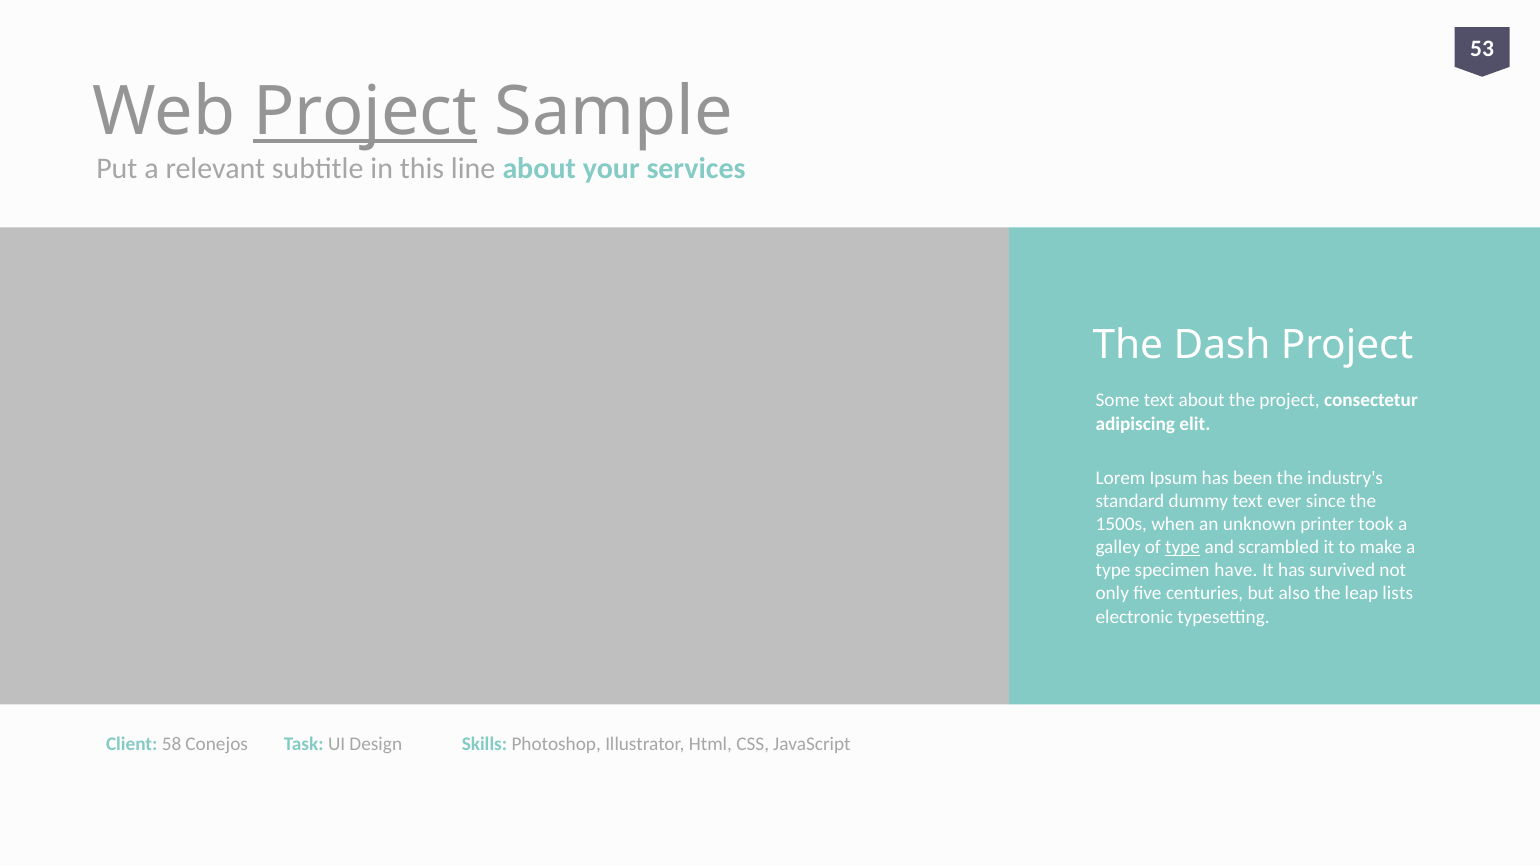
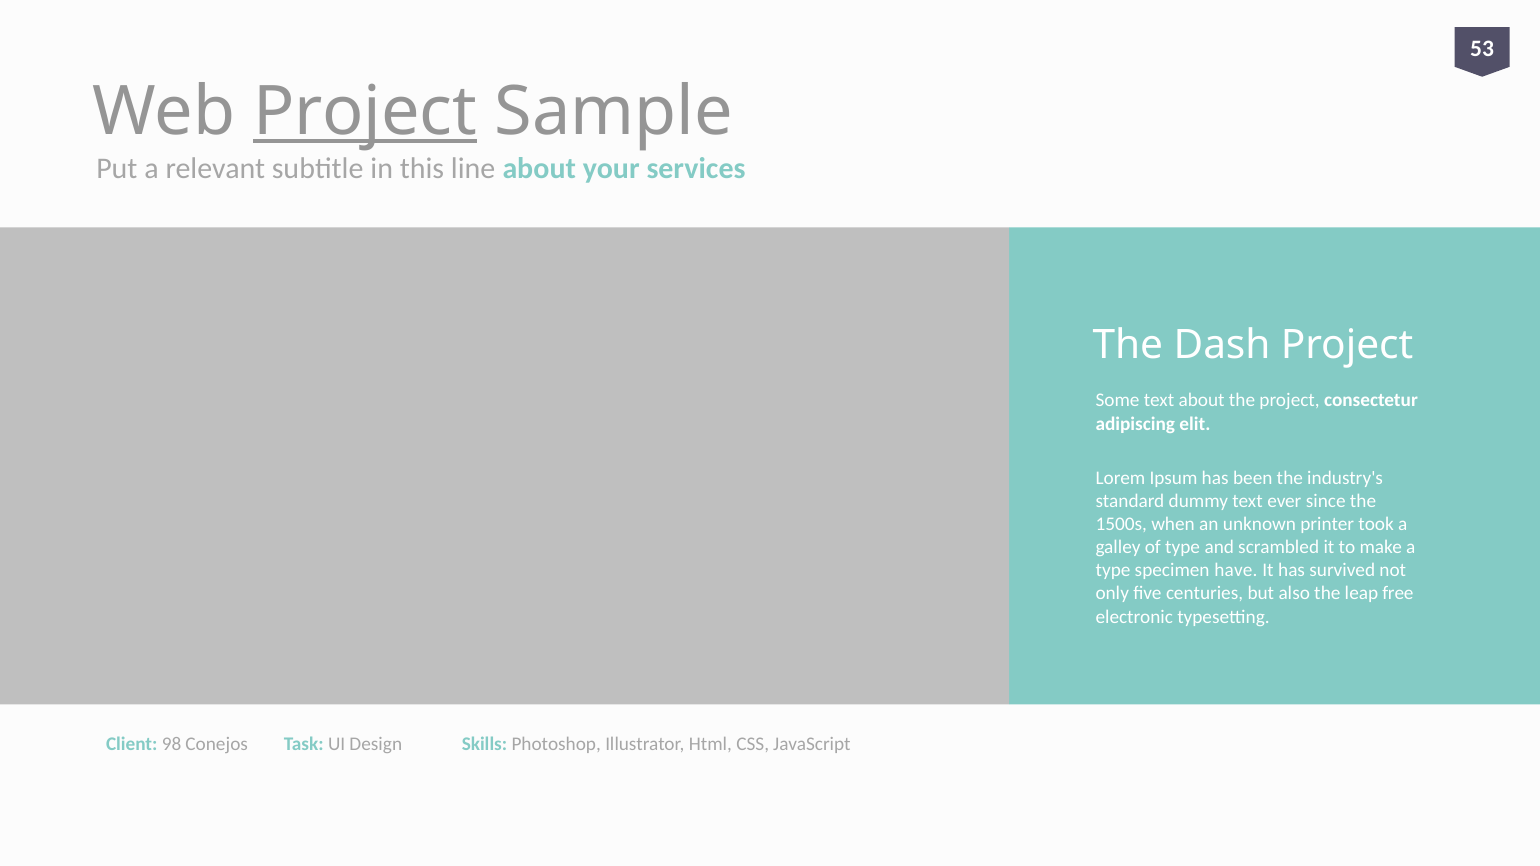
type at (1183, 547) underline: present -> none
lists: lists -> free
58: 58 -> 98
